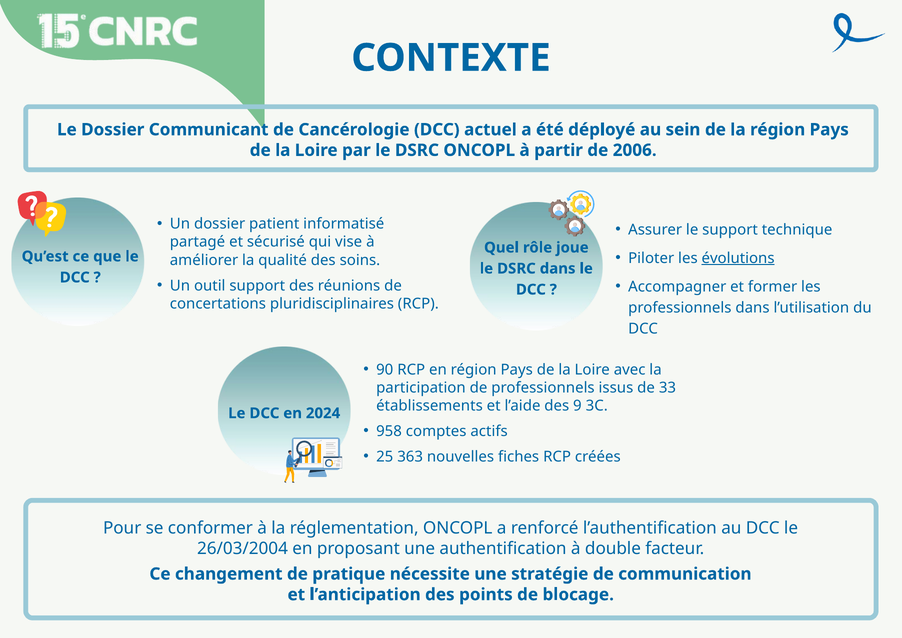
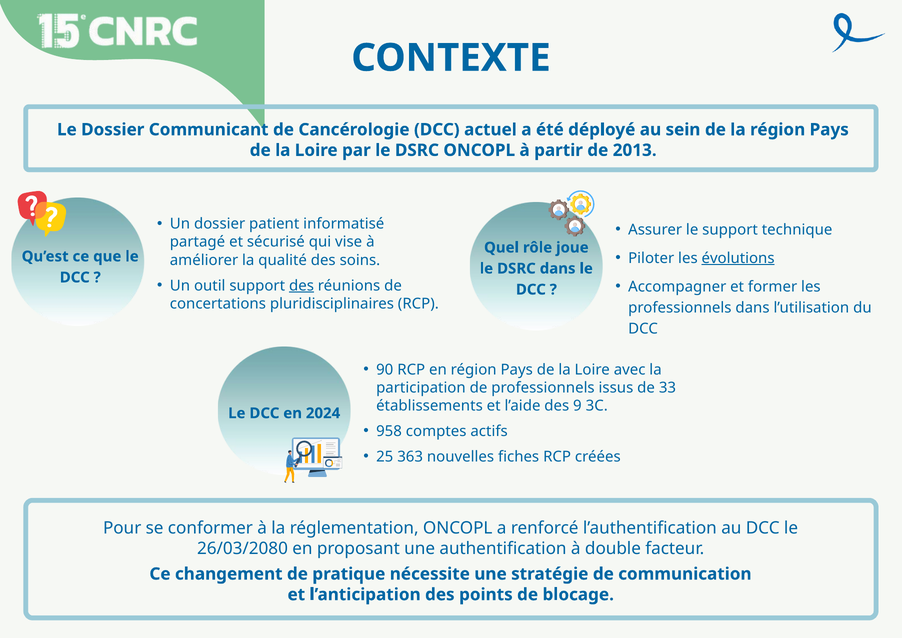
2006: 2006 -> 2013
des at (301, 285) underline: none -> present
26/03/2004: 26/03/2004 -> 26/03/2080
